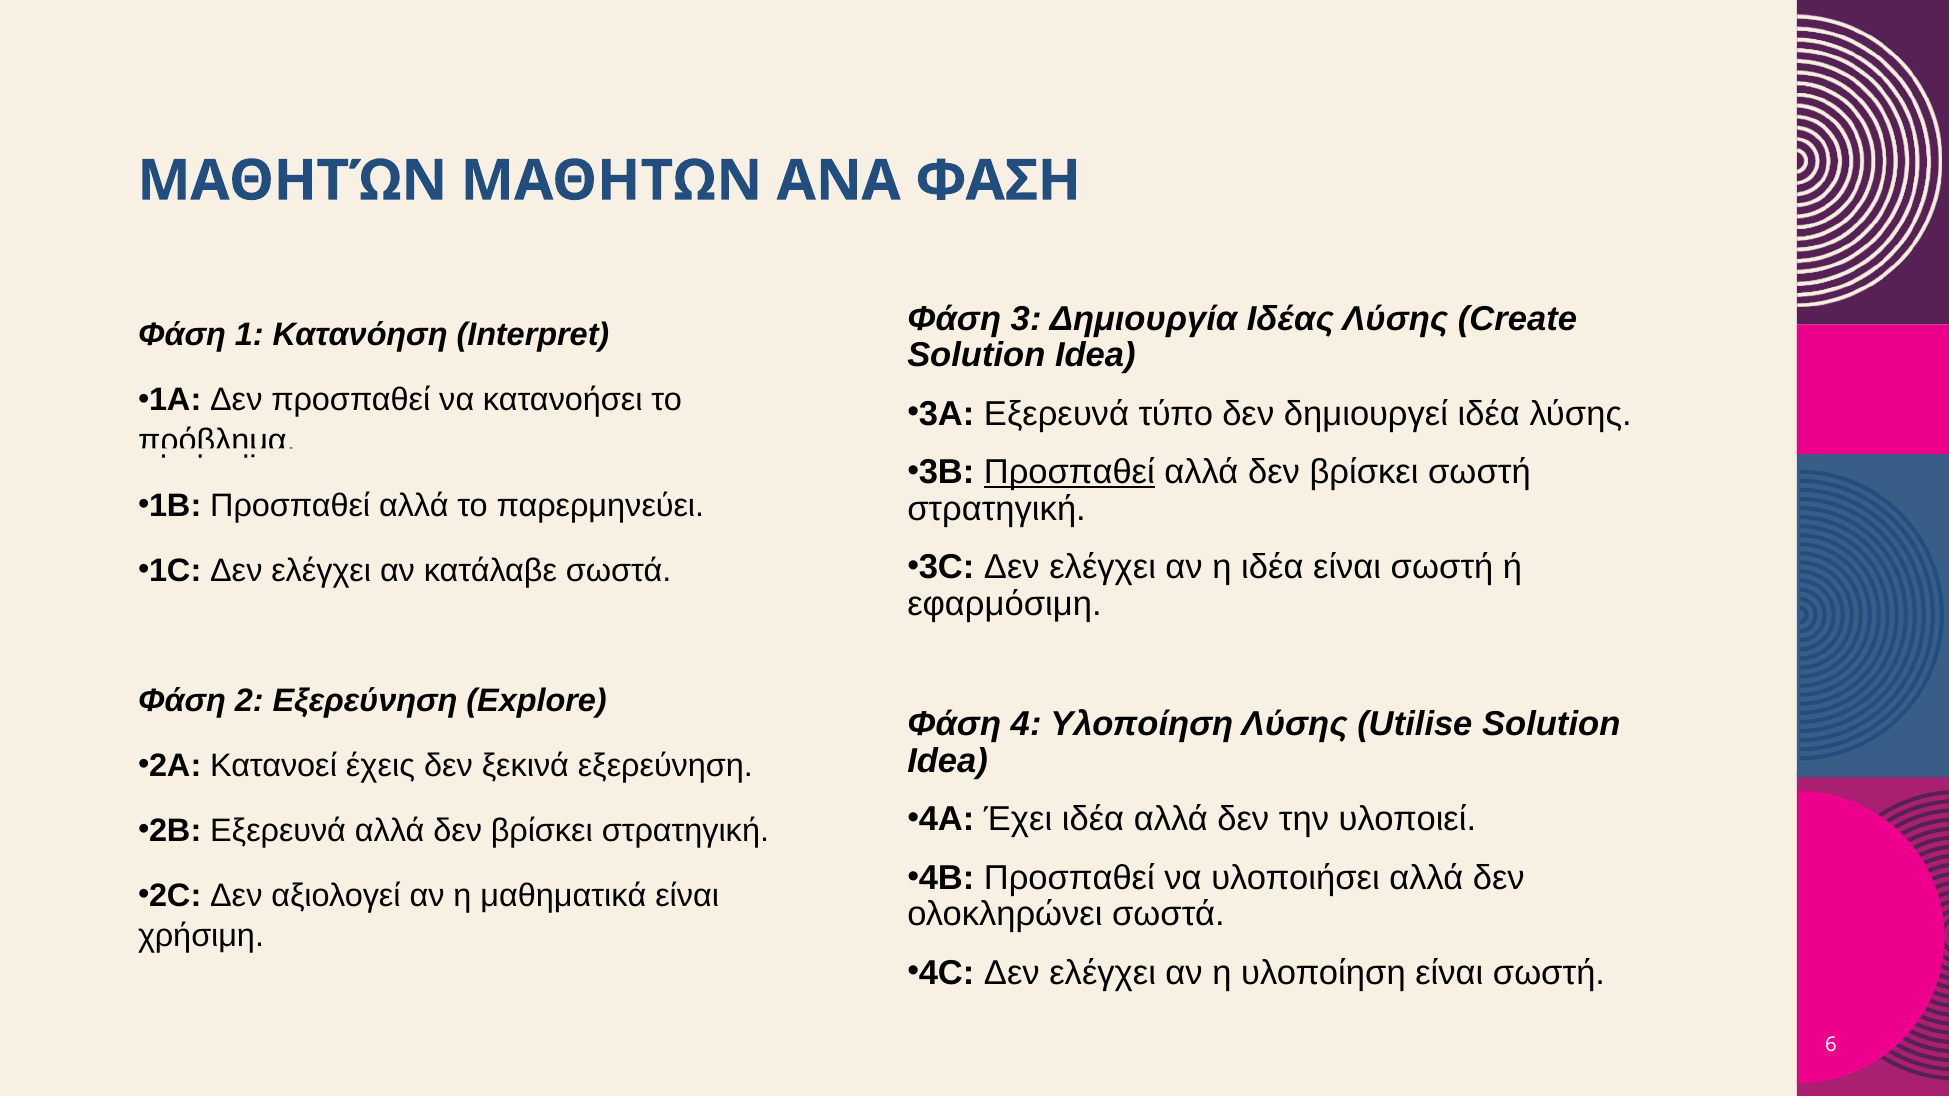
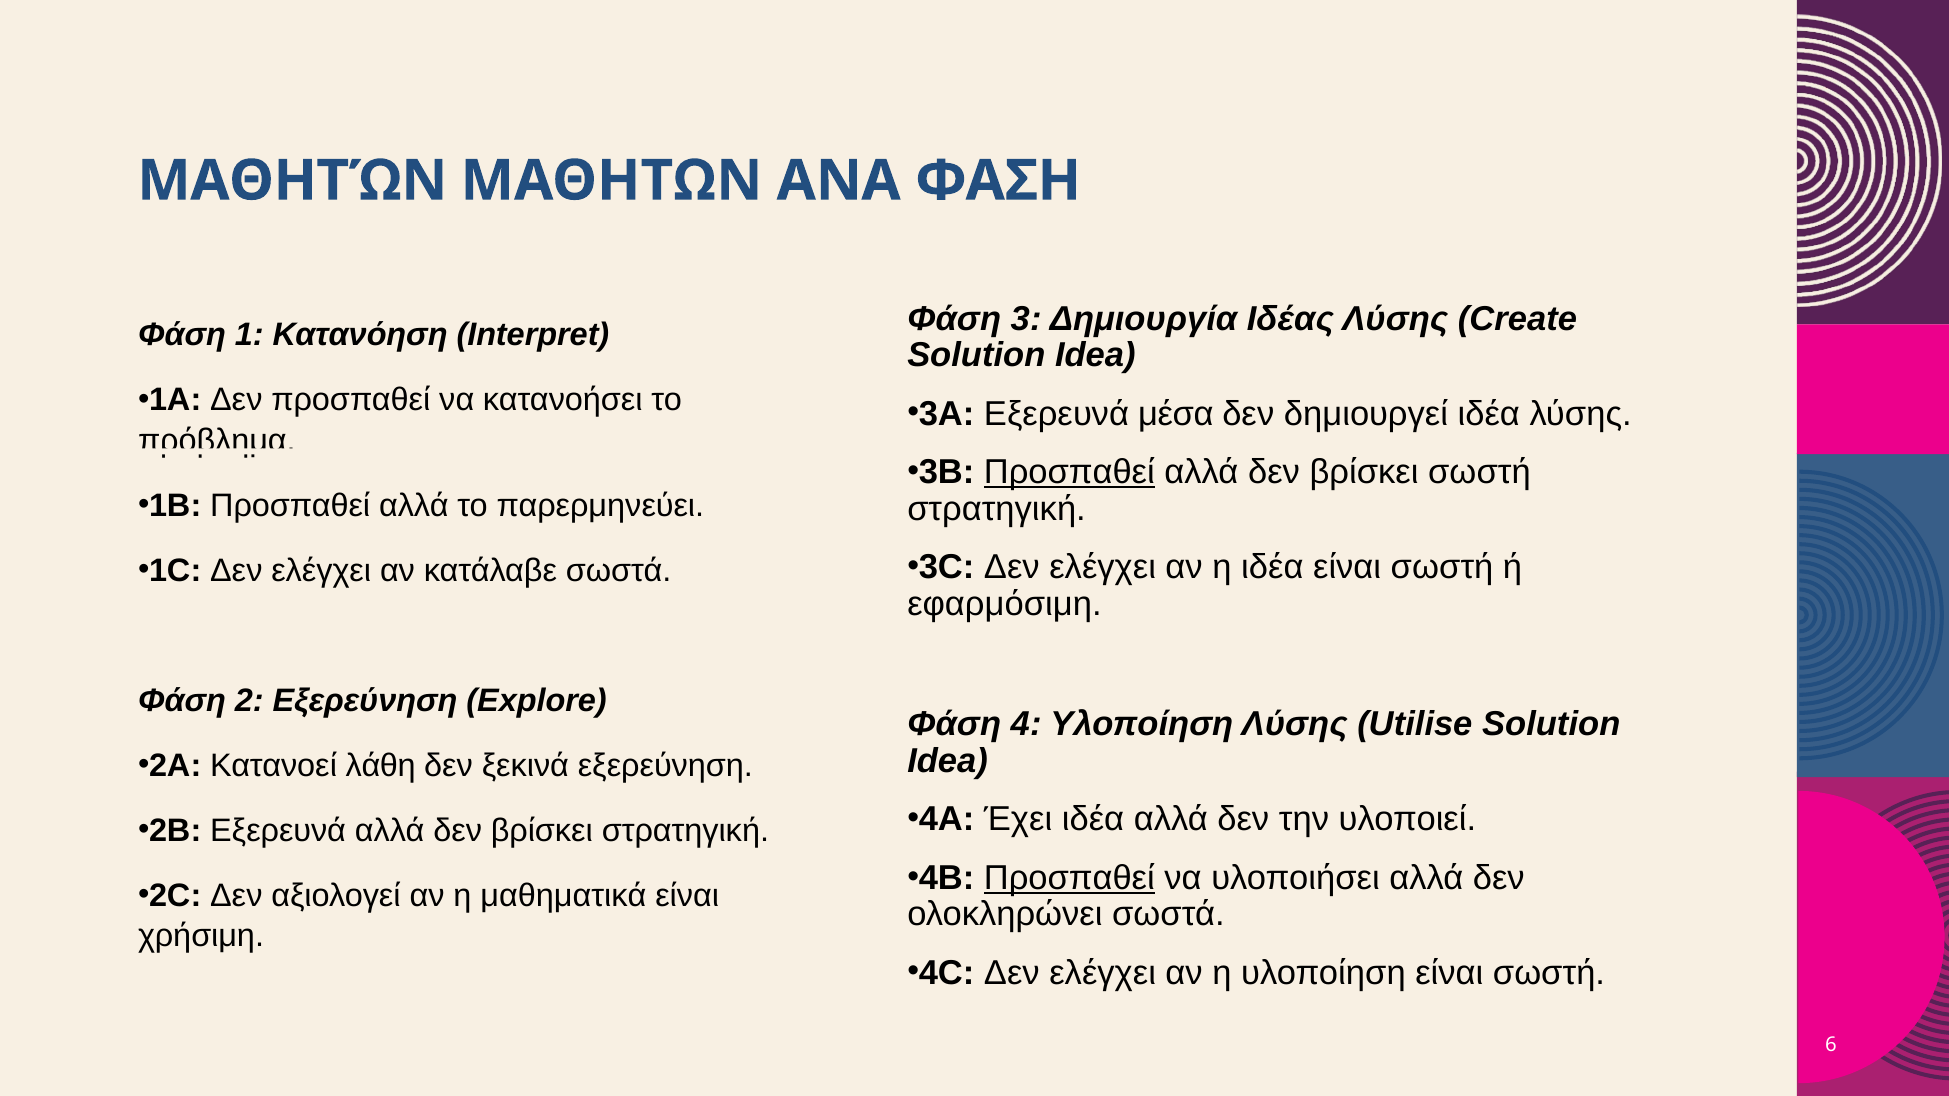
τύπο: τύπο -> μέσα
έχεις: έχεις -> λάθη
Προσπαθεί at (1069, 878) underline: none -> present
